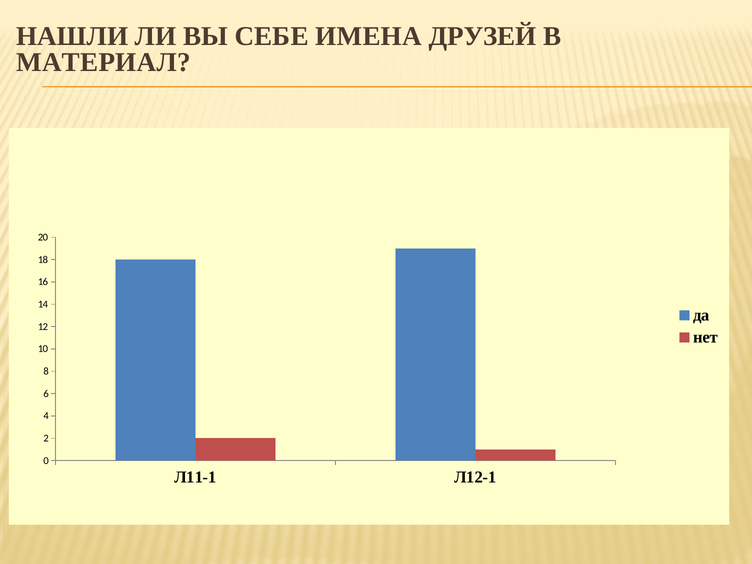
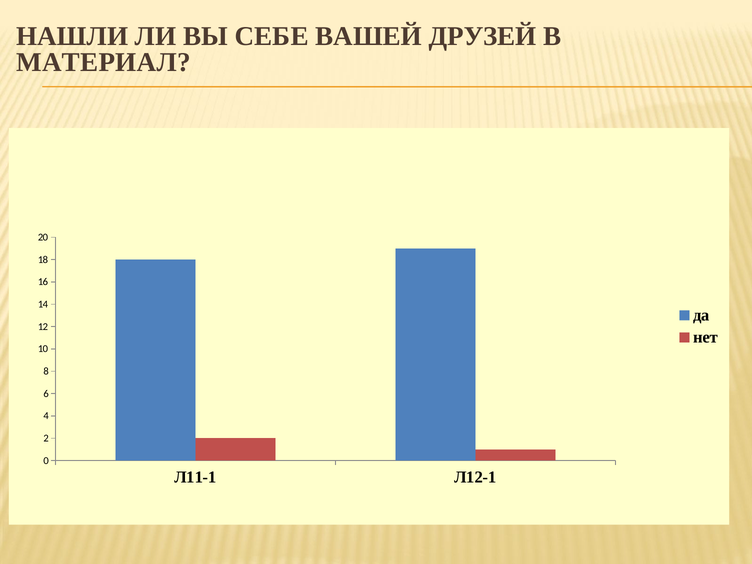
ИМЕНА: ИМЕНА -> ВАШЕЙ
